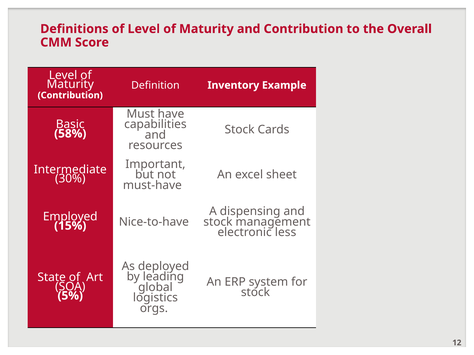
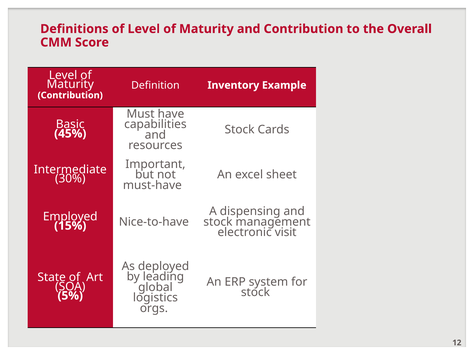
58%: 58% -> 45%
less: less -> visit
